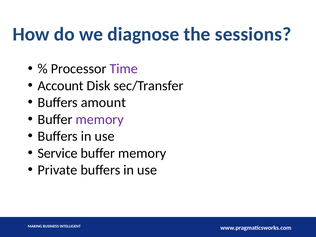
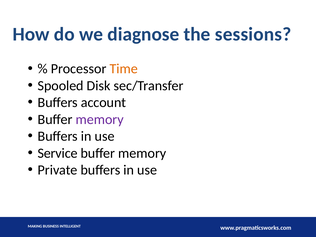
Time colour: purple -> orange
Account: Account -> Spooled
amount: amount -> account
